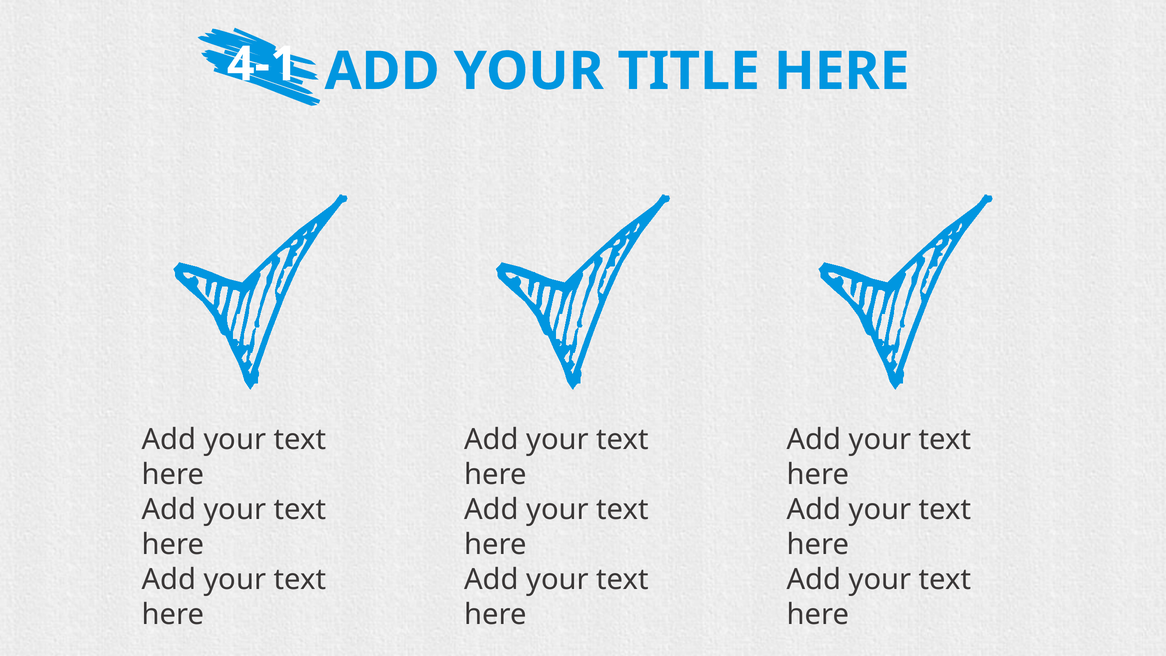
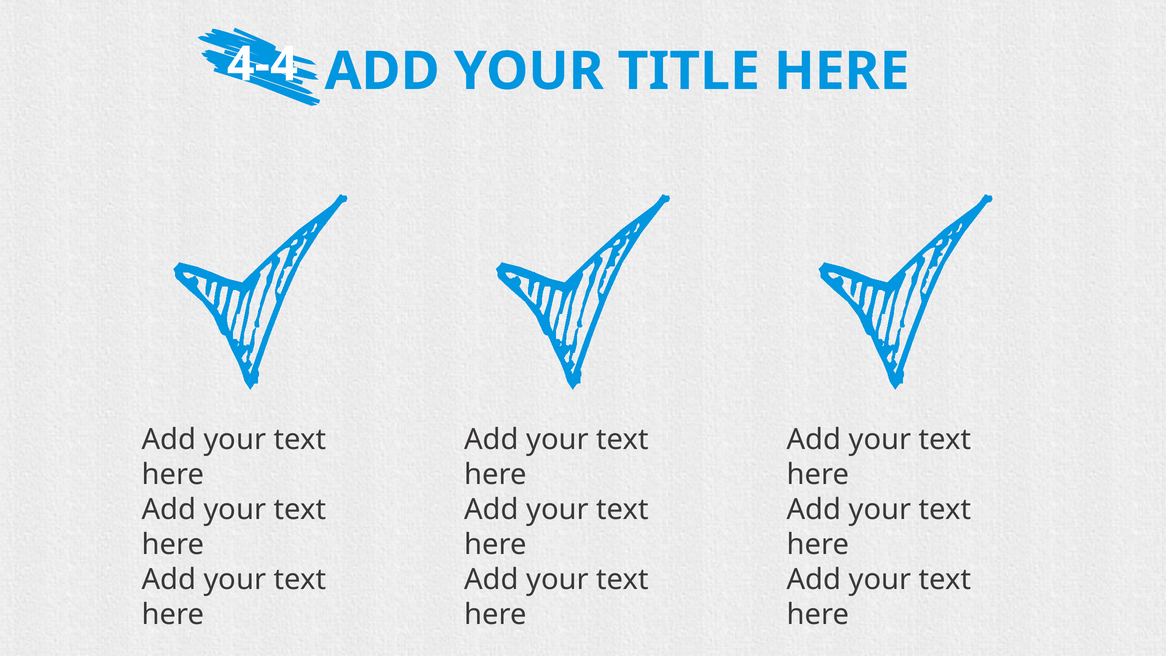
4-1: 4-1 -> 4-4
